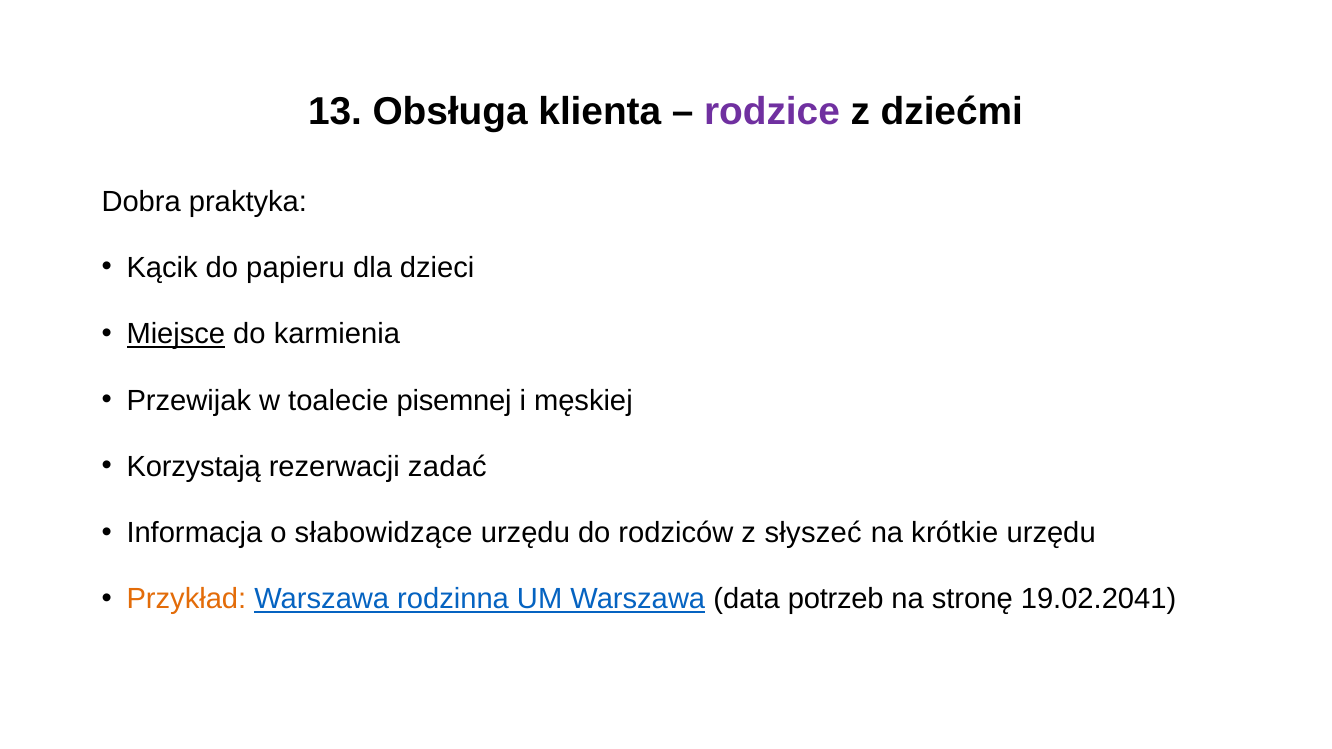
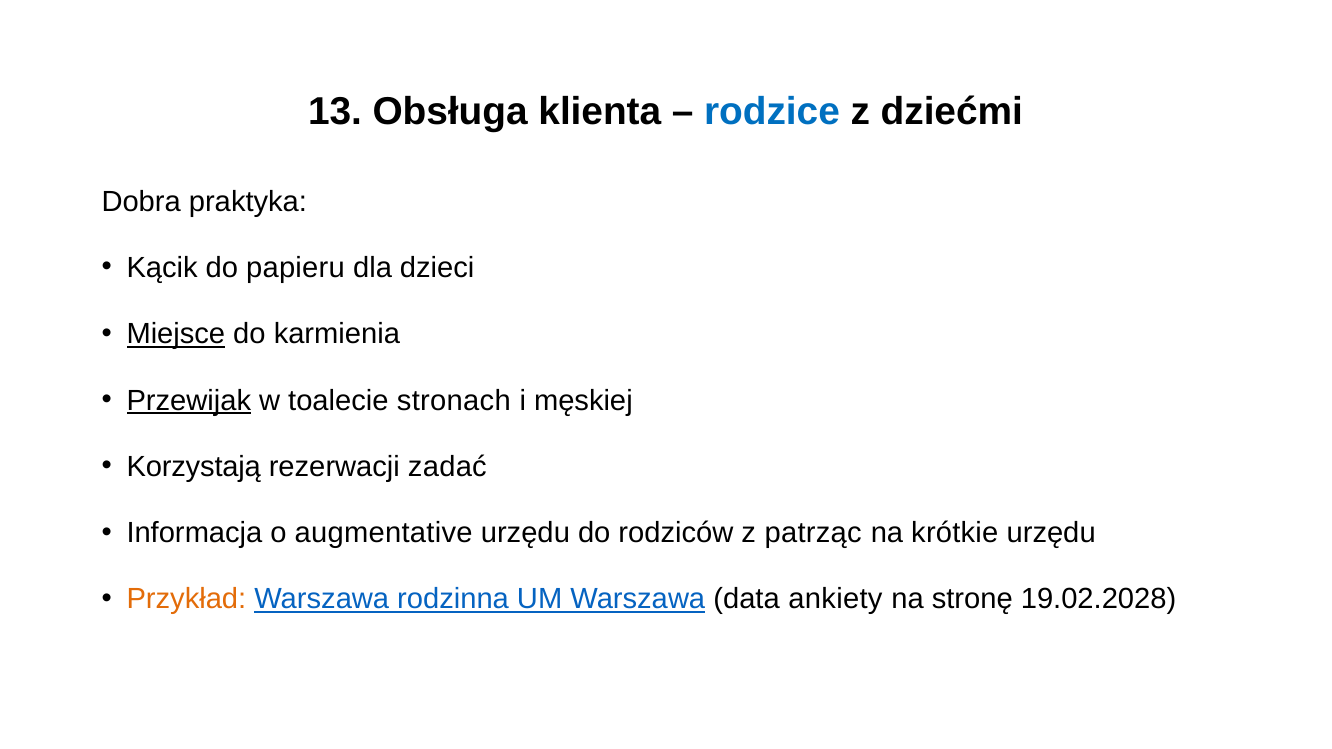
rodzice colour: purple -> blue
Przewijak underline: none -> present
pisemnej: pisemnej -> stronach
słabowidzące: słabowidzące -> augmentative
słyszeć: słyszeć -> patrząc
potrzeb: potrzeb -> ankiety
19.02.2041: 19.02.2041 -> 19.02.2028
